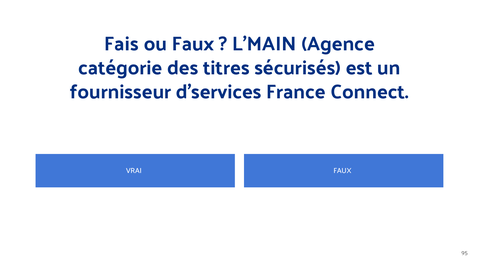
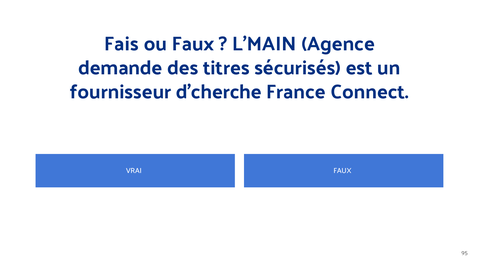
catégorie: catégorie -> demande
d’services: d’services -> d’cherche
